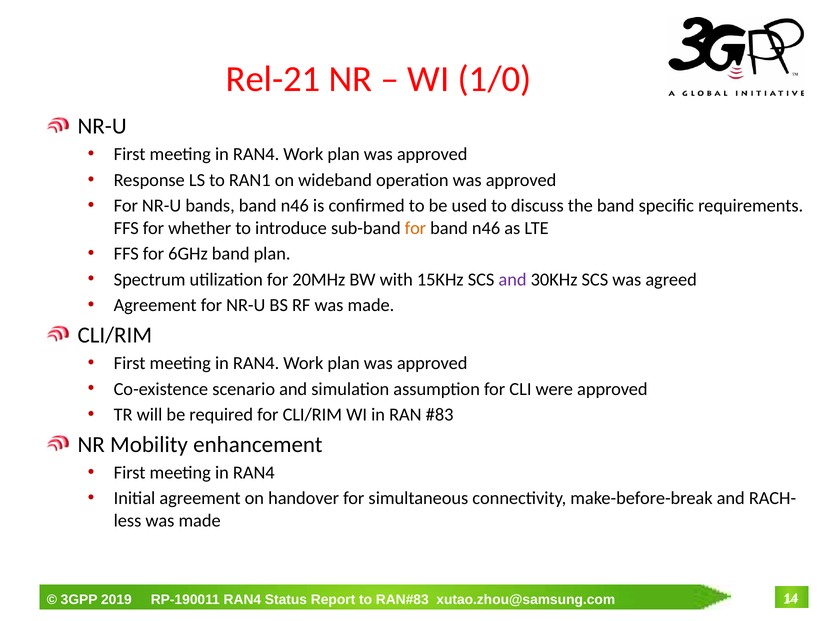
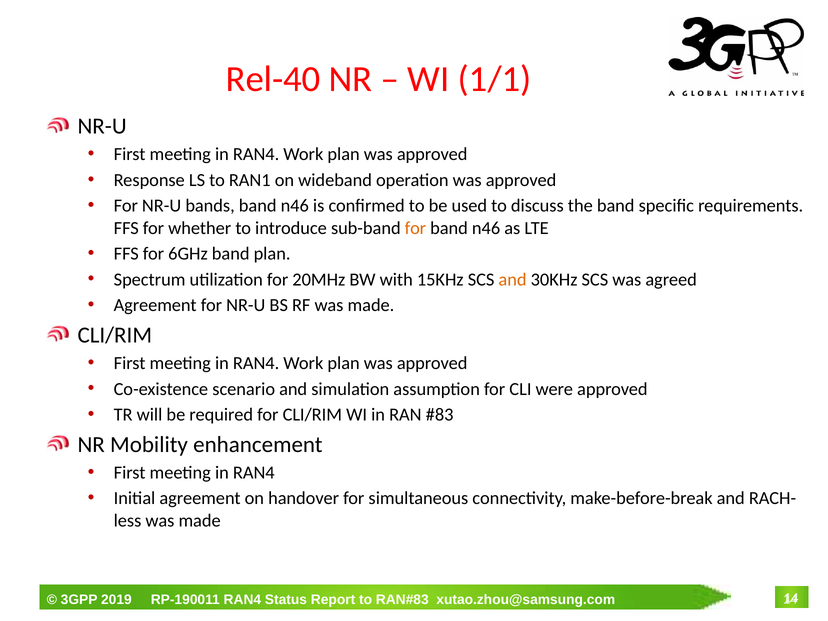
Rel-21: Rel-21 -> Rel-40
1/0: 1/0 -> 1/1
and at (513, 279) colour: purple -> orange
